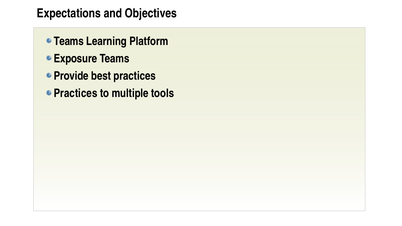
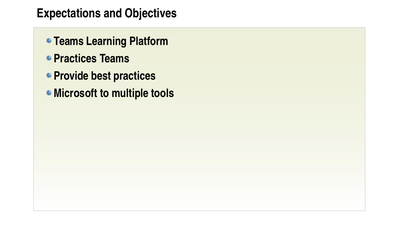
Exposure at (75, 59): Exposure -> Practices
Practices at (76, 93): Practices -> Microsoft
